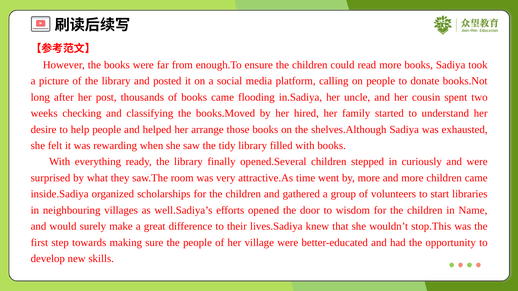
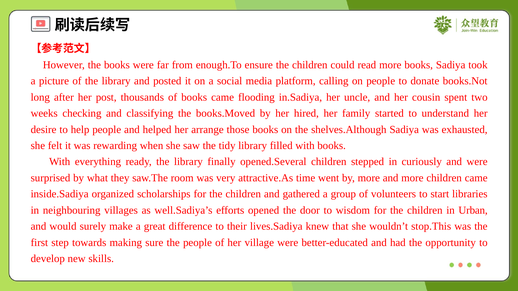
Name: Name -> Urban
